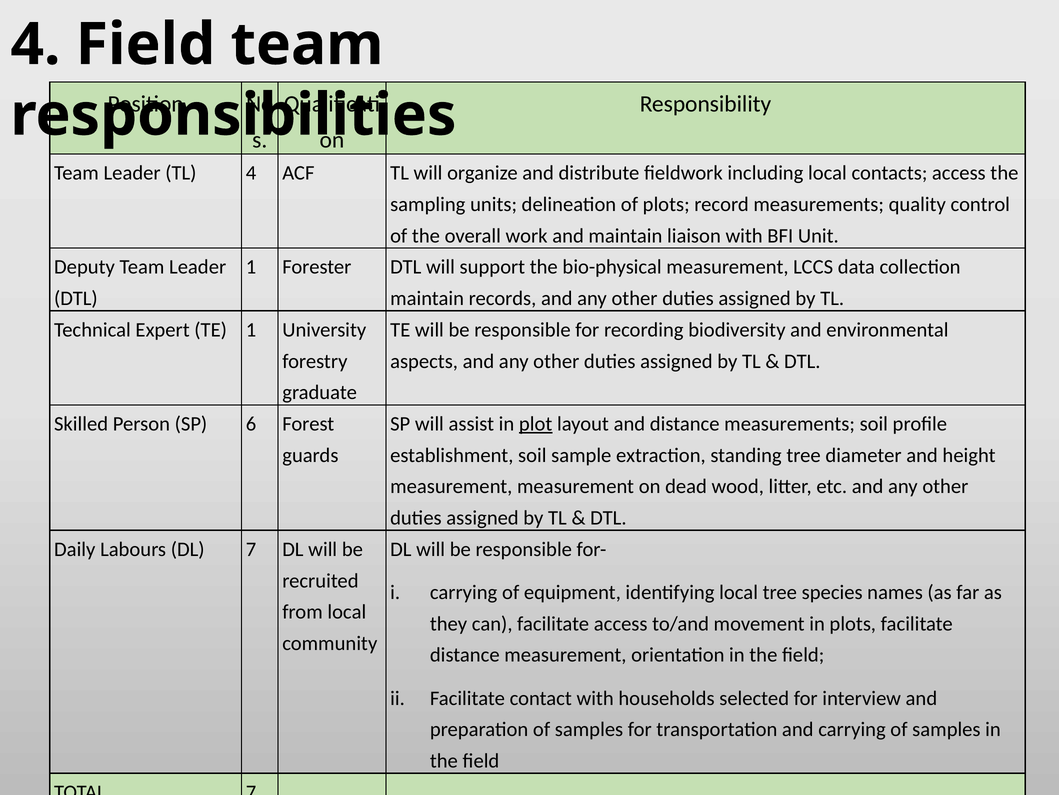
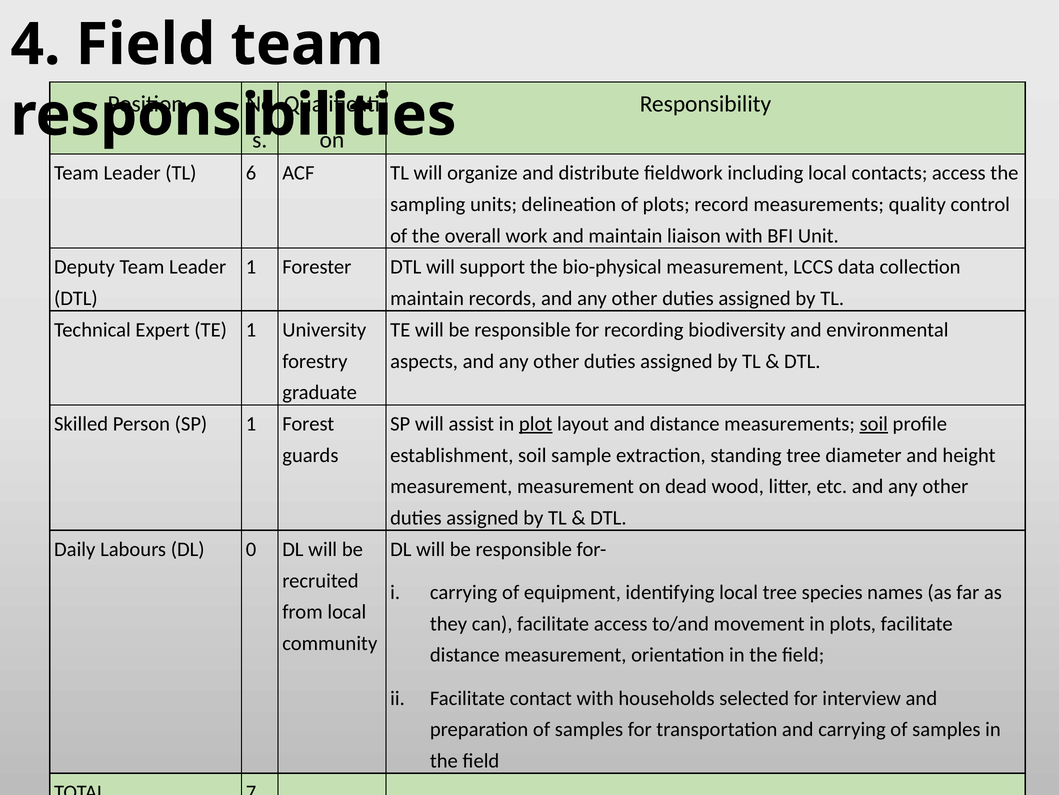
TL 4: 4 -> 6
SP 6: 6 -> 1
soil at (874, 424) underline: none -> present
DL 7: 7 -> 0
